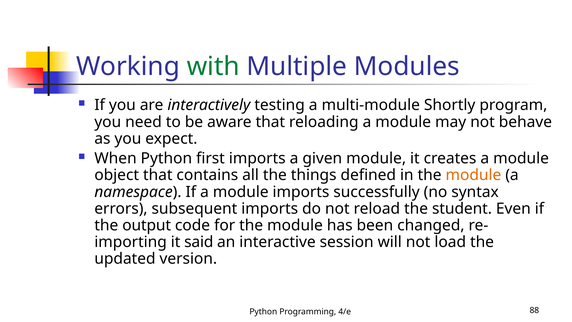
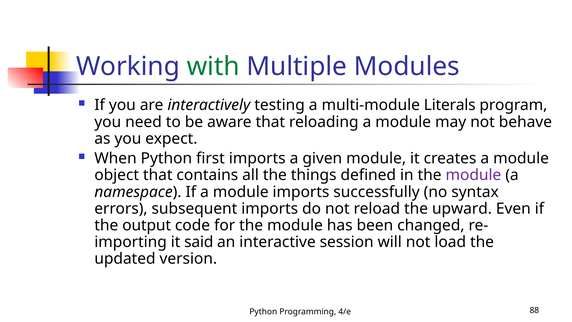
Shortly: Shortly -> Literals
module at (473, 175) colour: orange -> purple
student: student -> upward
